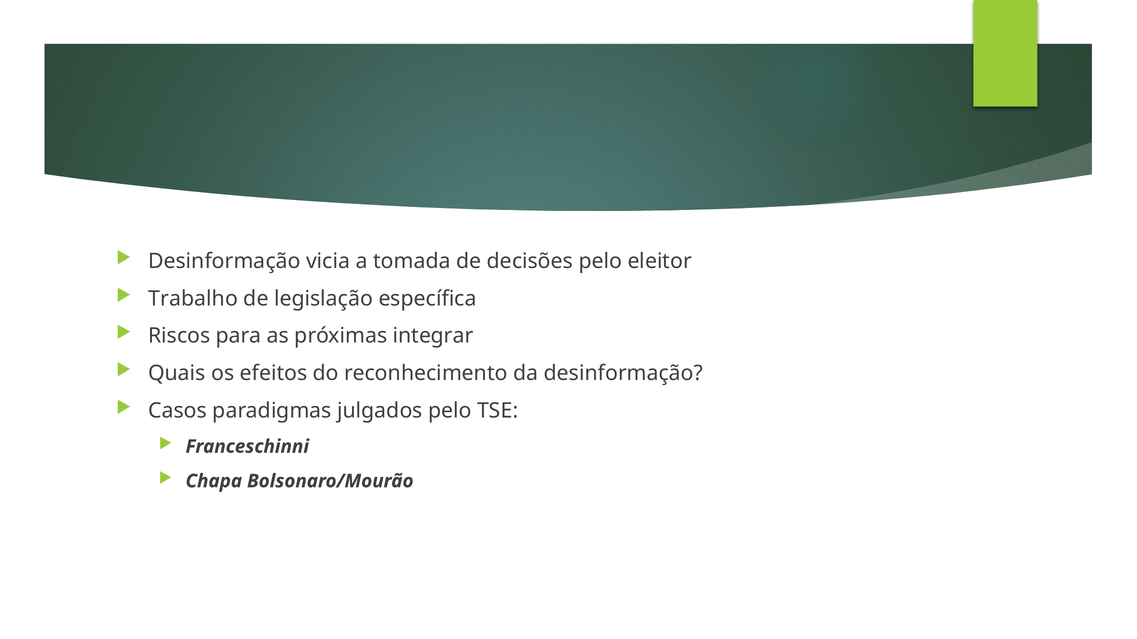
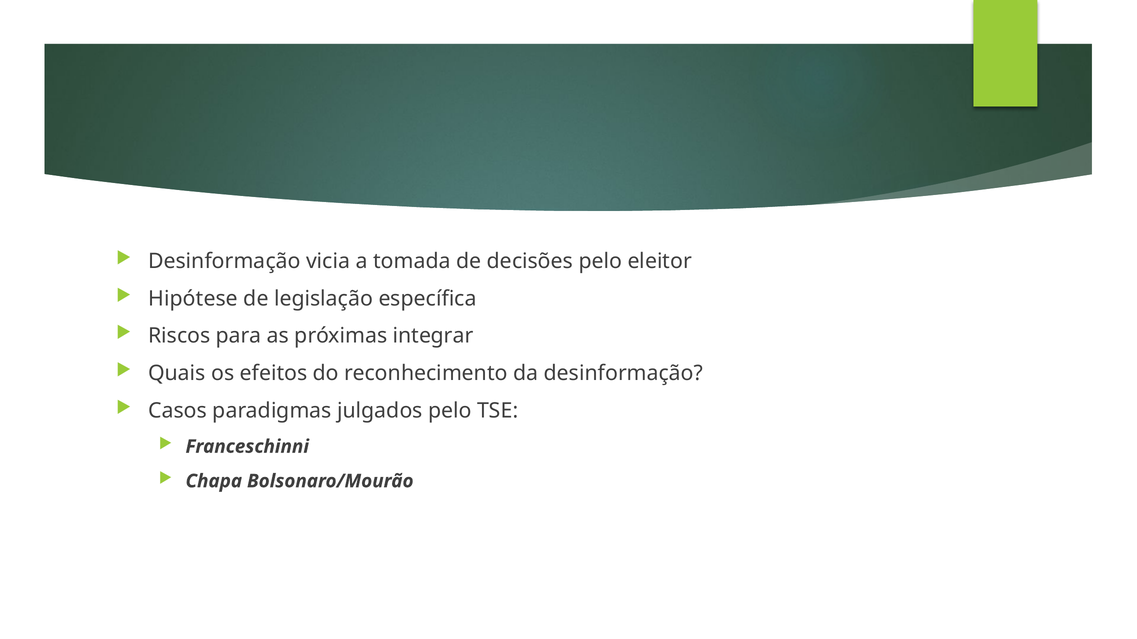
Trabalho: Trabalho -> Hipótese
